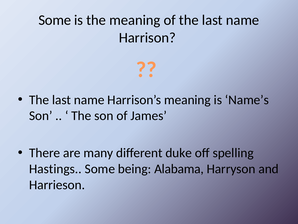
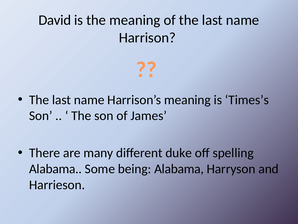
Some at (55, 20): Some -> David
Name’s: Name’s -> Times’s
Hastings at (55, 169): Hastings -> Alabama
